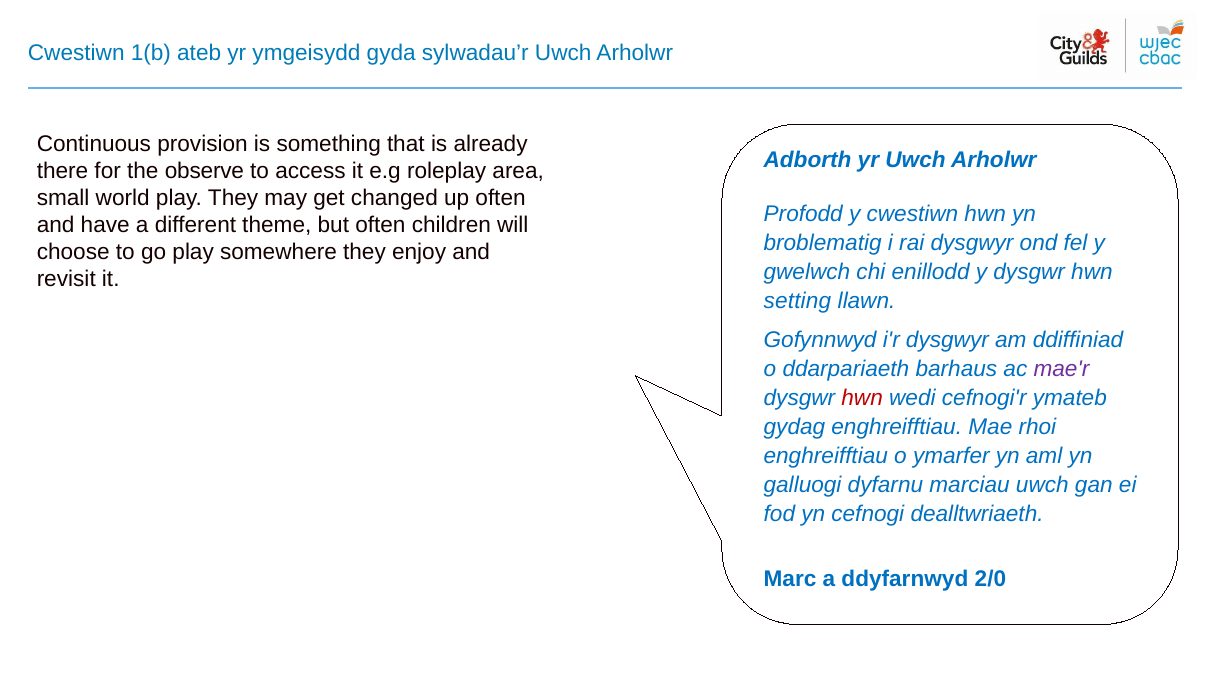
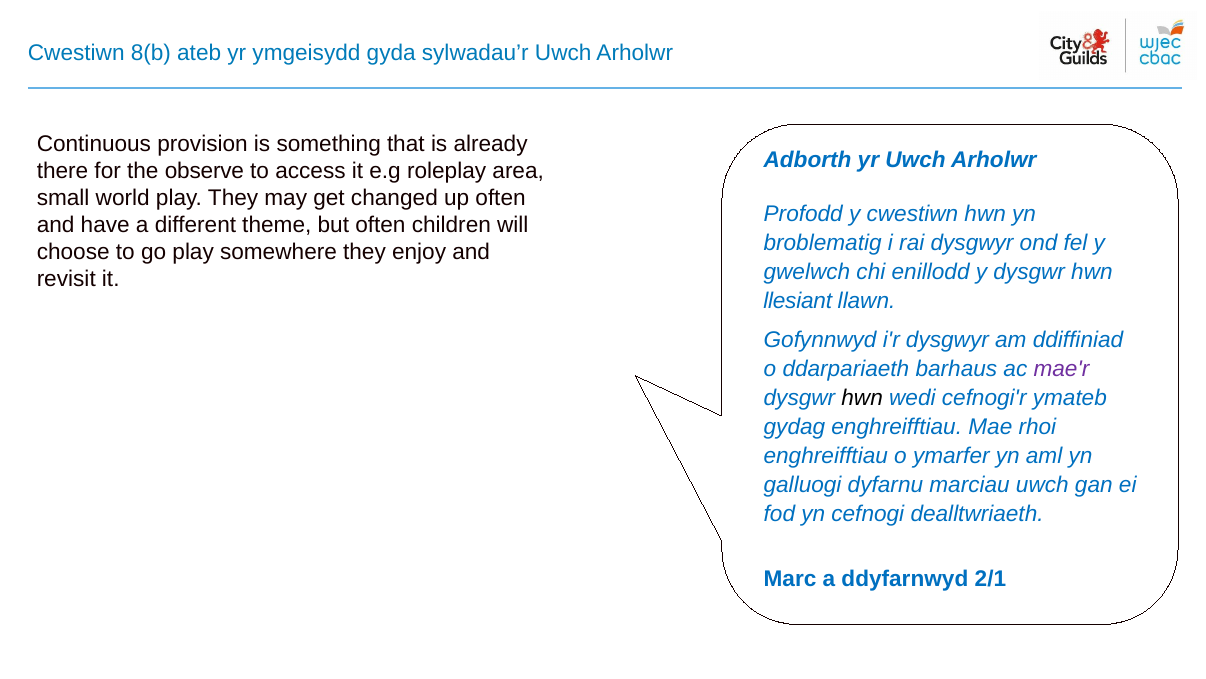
1(b: 1(b -> 8(b
setting: setting -> llesiant
hwn at (862, 398) colour: red -> black
2/0: 2/0 -> 2/1
